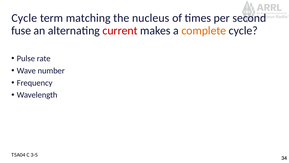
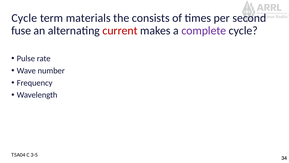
matching: matching -> materials
nucleus: nucleus -> consists
complete colour: orange -> purple
